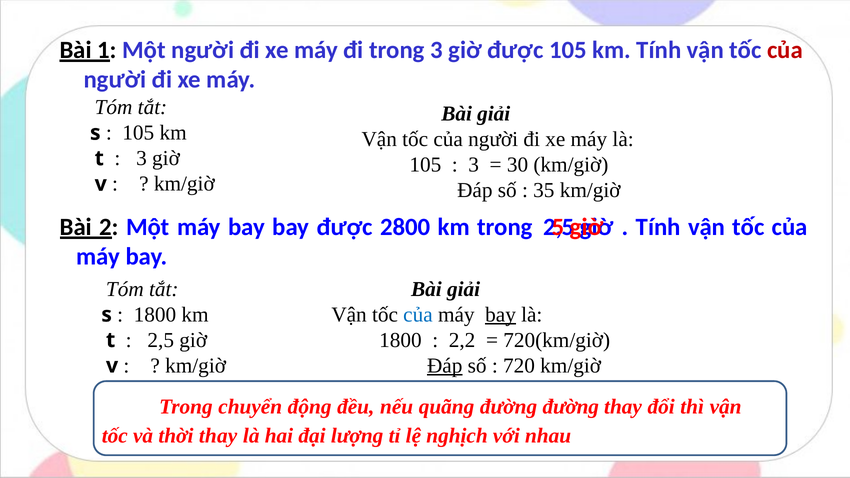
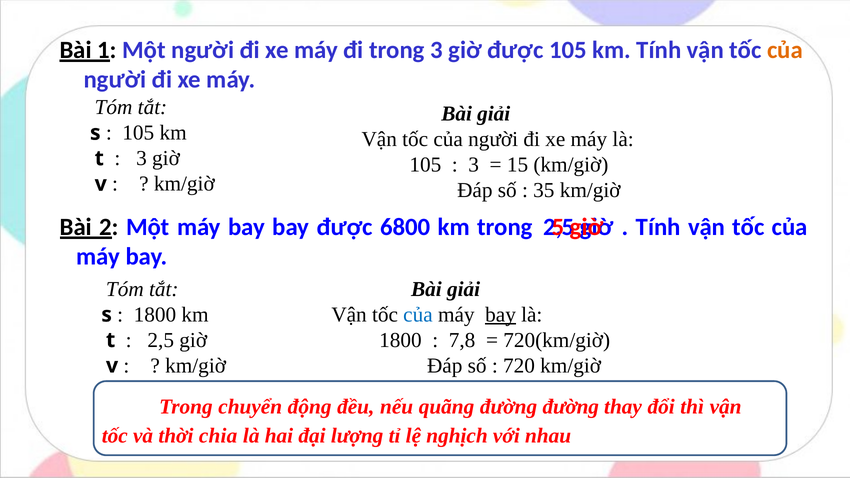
của at (785, 50) colour: red -> orange
30: 30 -> 15
2800: 2800 -> 6800
2,2: 2,2 -> 7,8
Đáp at (445, 366) underline: present -> none
thời thay: thay -> chia
